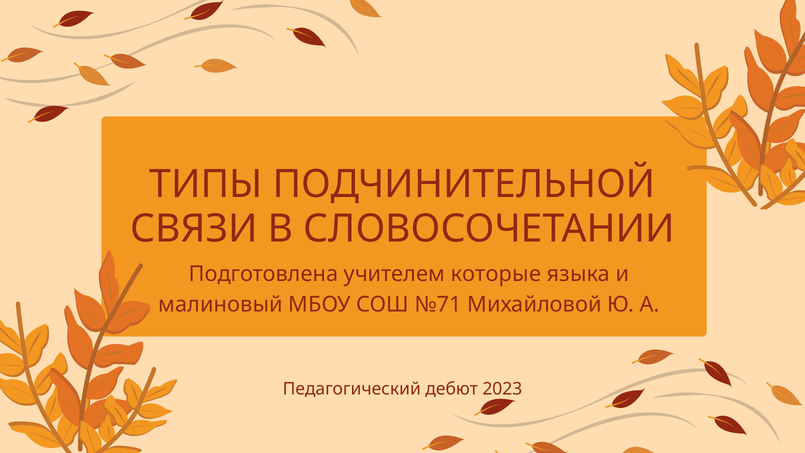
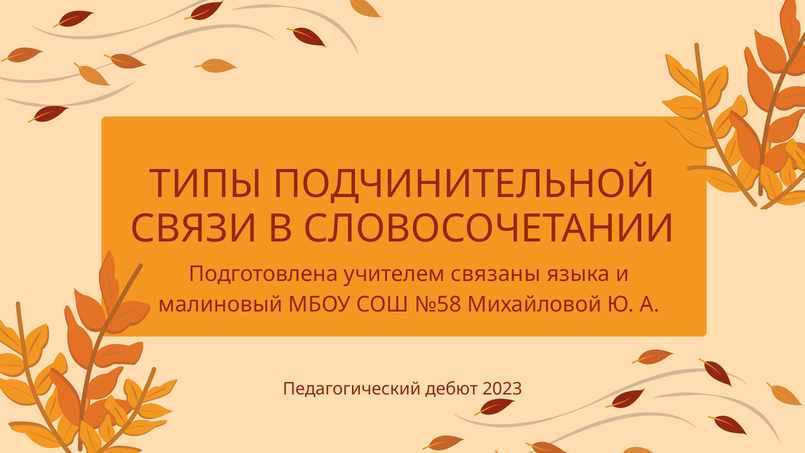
которые: которые -> связаны
№71: №71 -> №58
